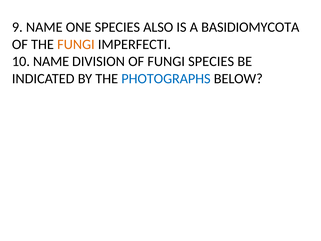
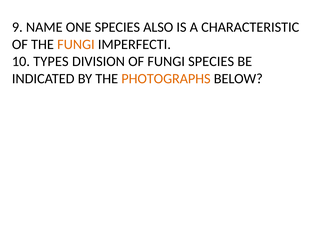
BASIDIOMYCOTA: BASIDIOMYCOTA -> CHARACTERISTIC
10 NAME: NAME -> TYPES
PHOTOGRAPHS colour: blue -> orange
